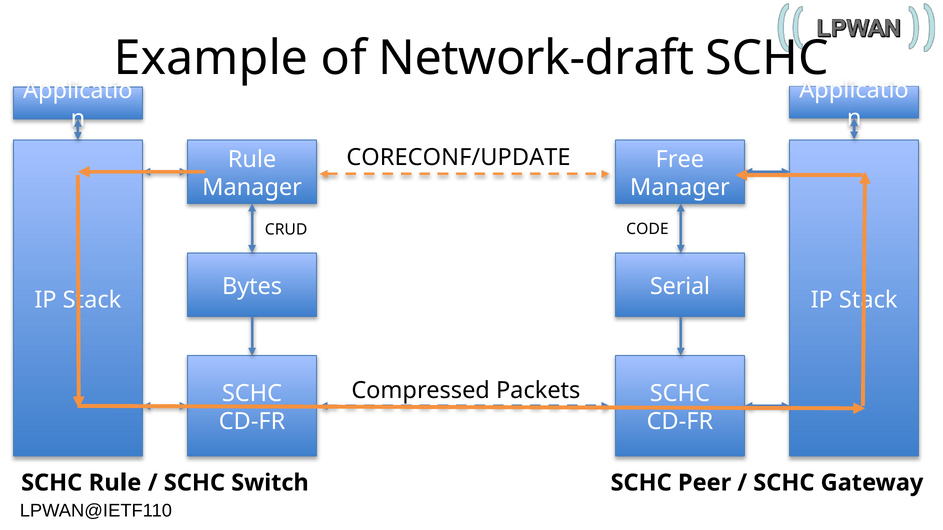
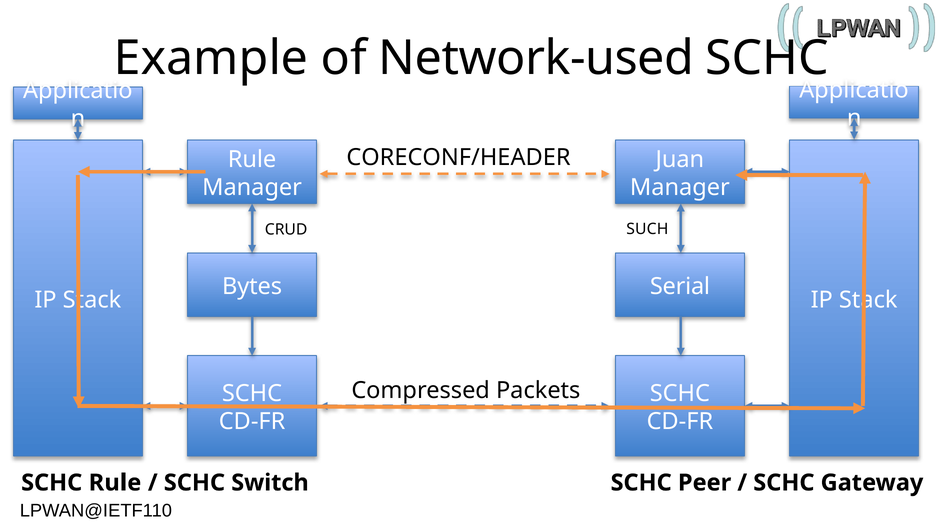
Network-draft: Network-draft -> Network-used
CORECONF/UPDATE: CORECONF/UPDATE -> CORECONF/HEADER
Free: Free -> Juan
CODE: CODE -> SUCH
